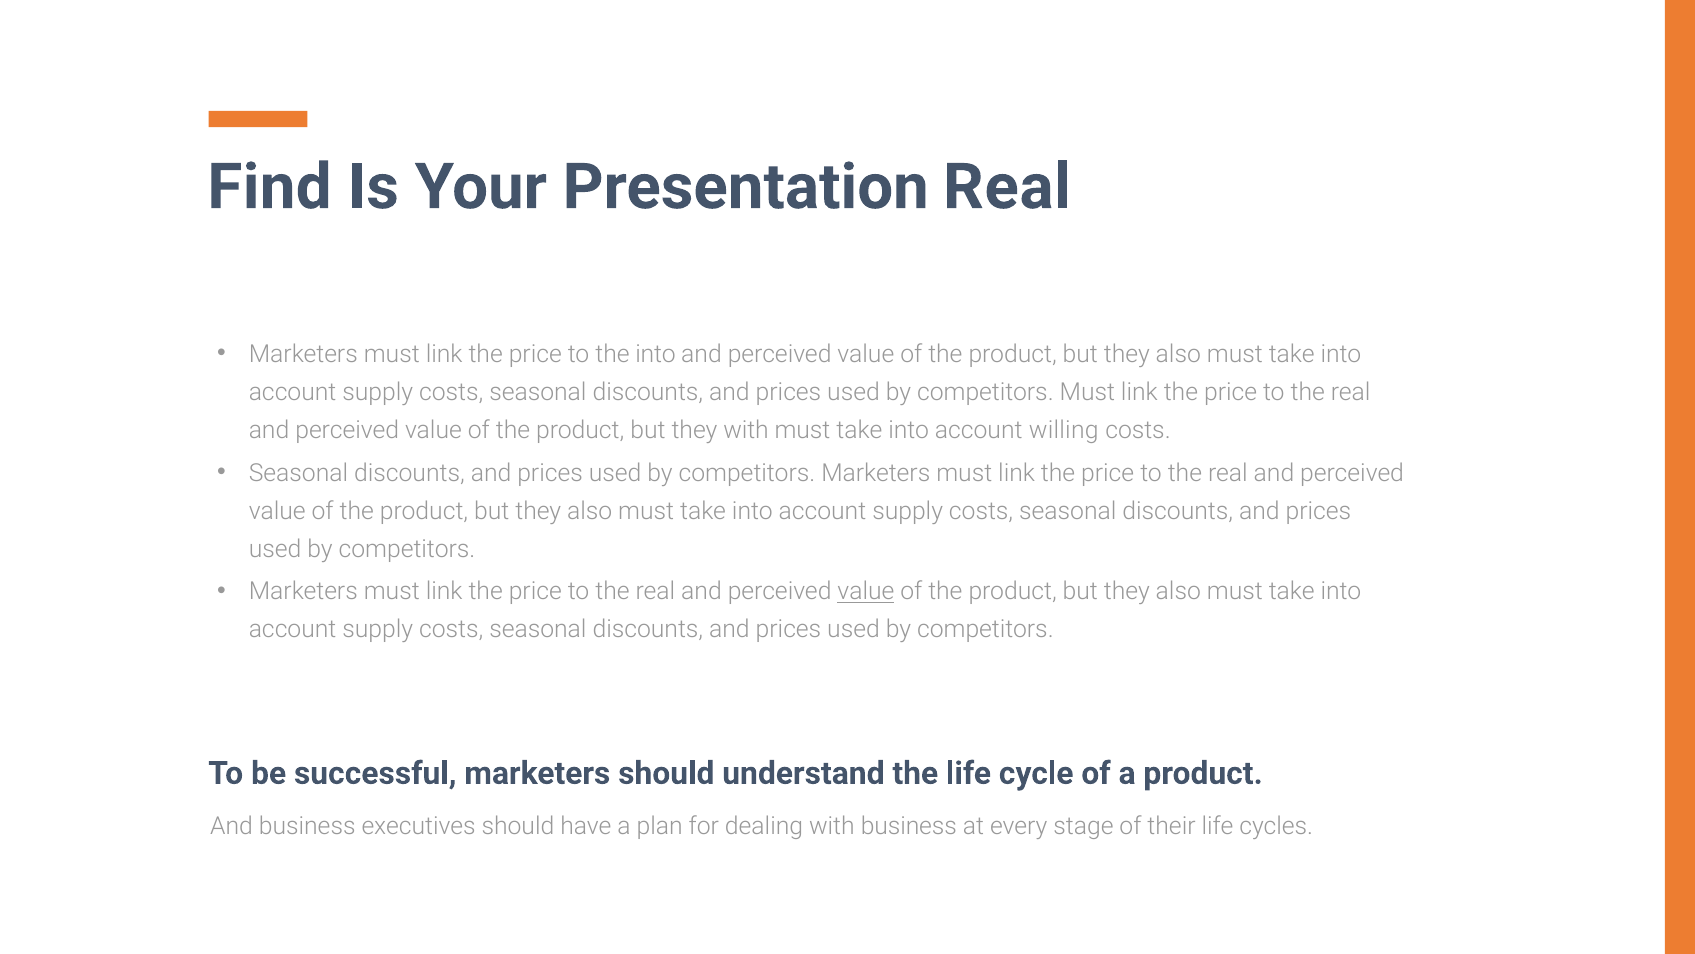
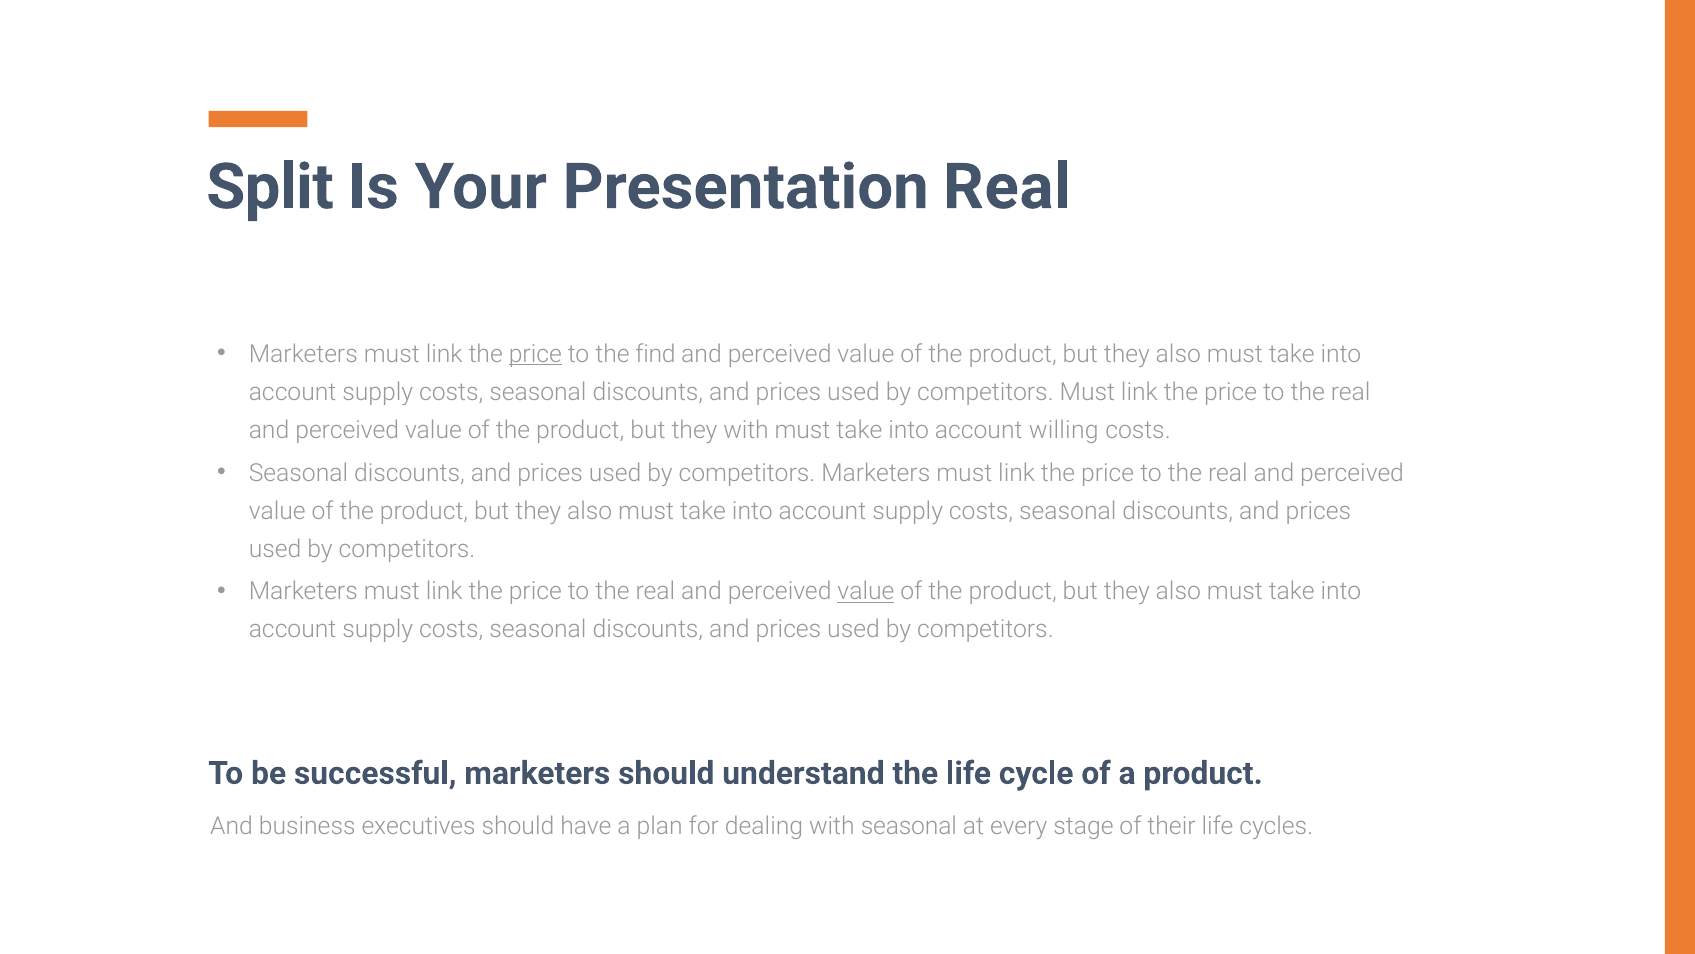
Find: Find -> Split
price at (535, 354) underline: none -> present
the into: into -> find
with business: business -> seasonal
